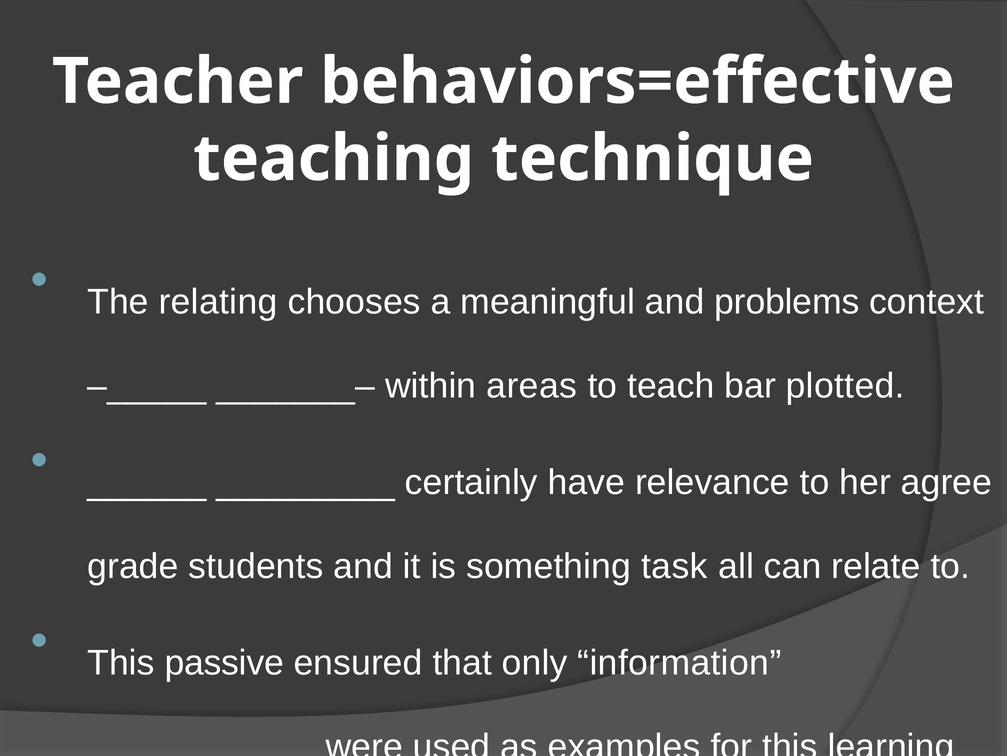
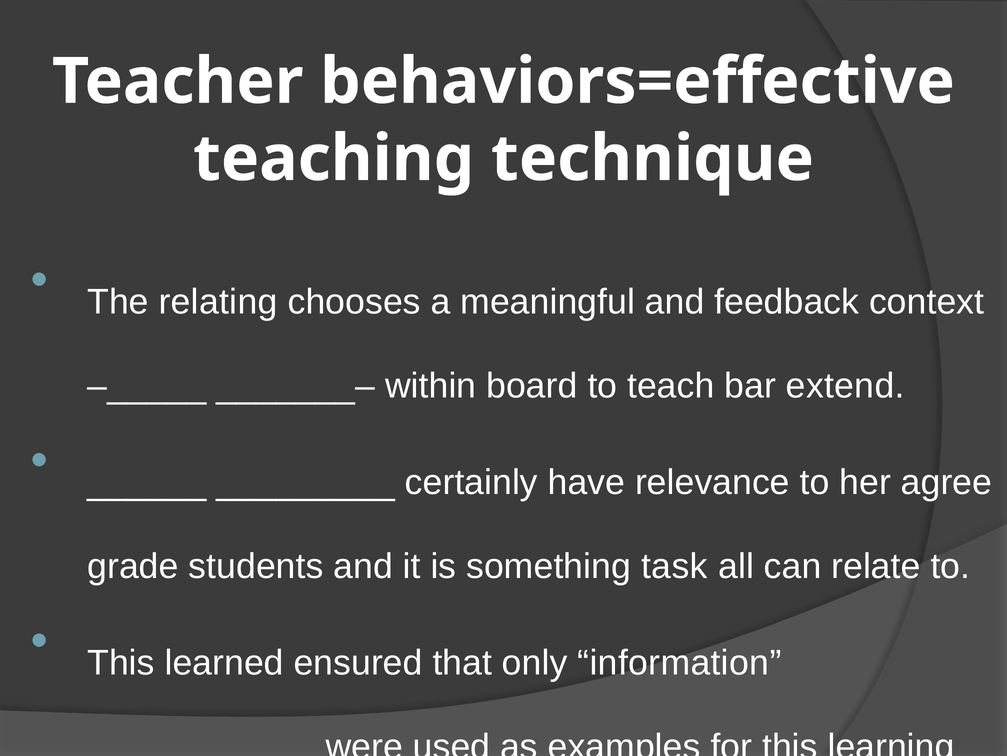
problems: problems -> feedback
areas: areas -> board
plotted: plotted -> extend
passive: passive -> learned
